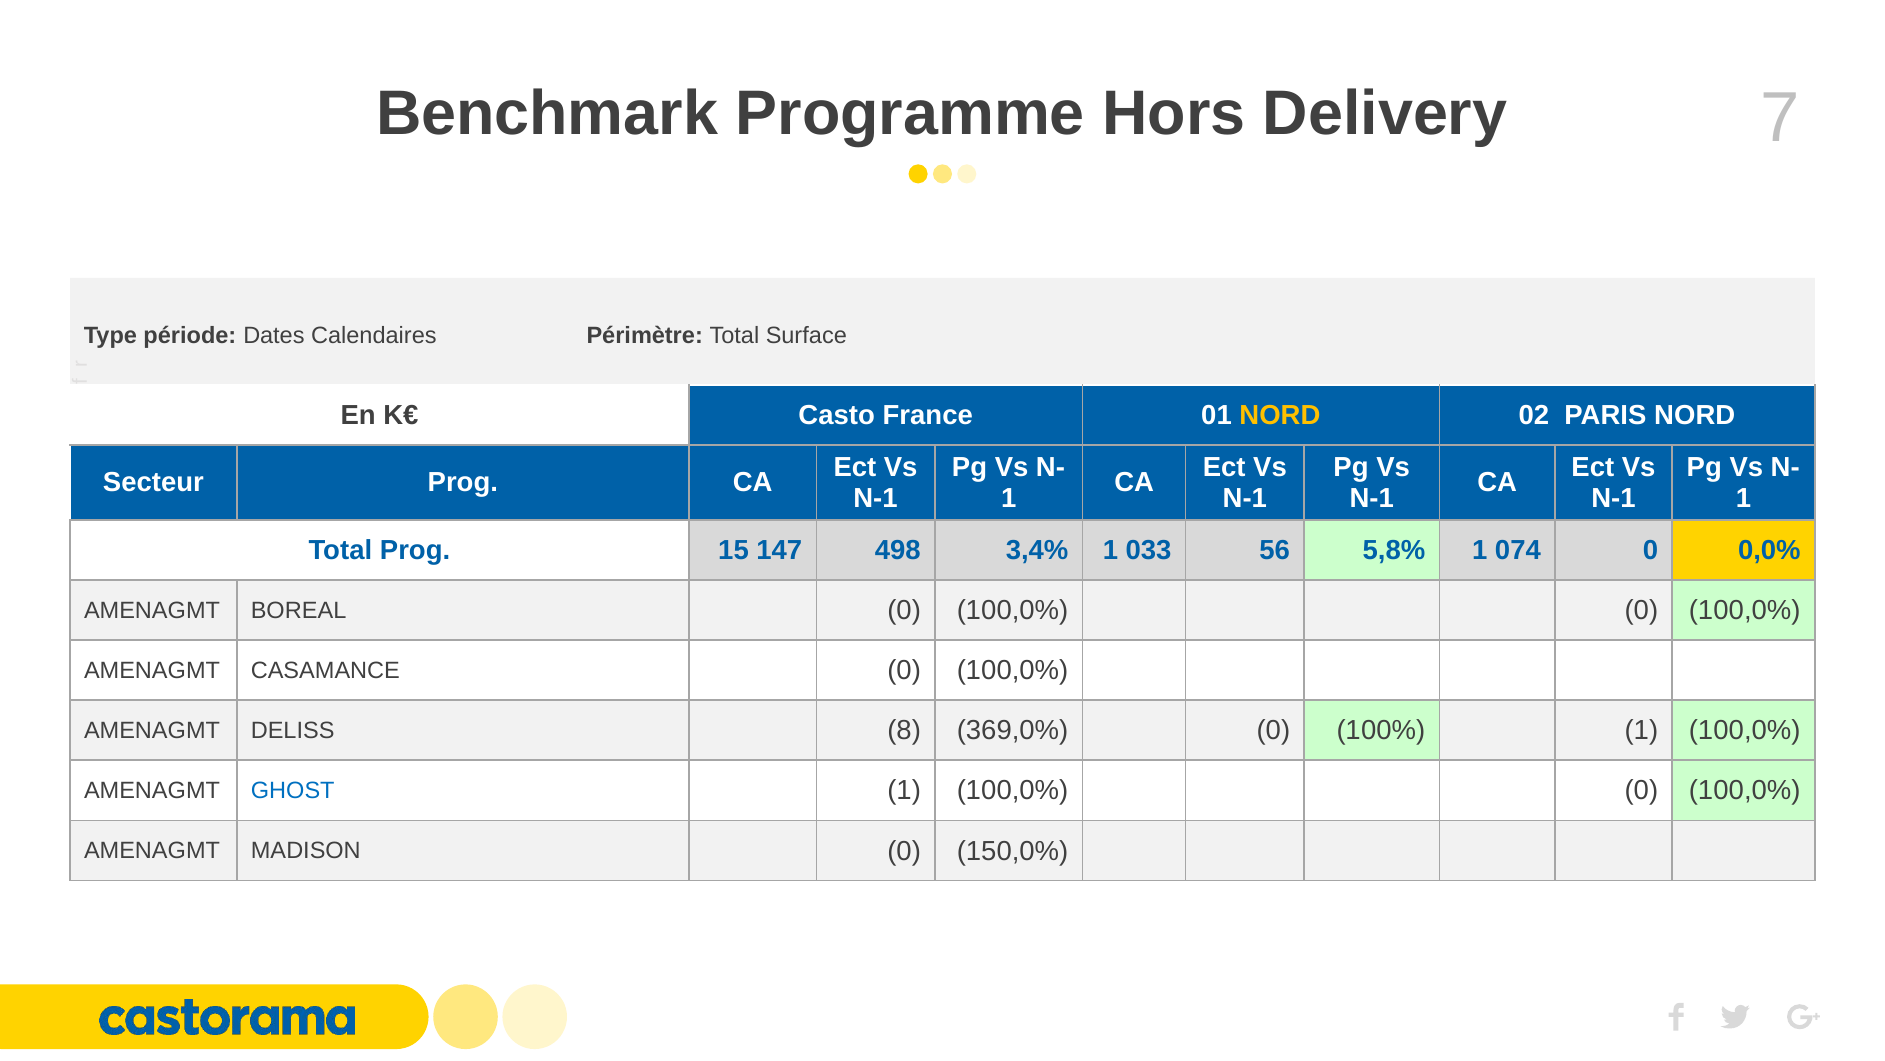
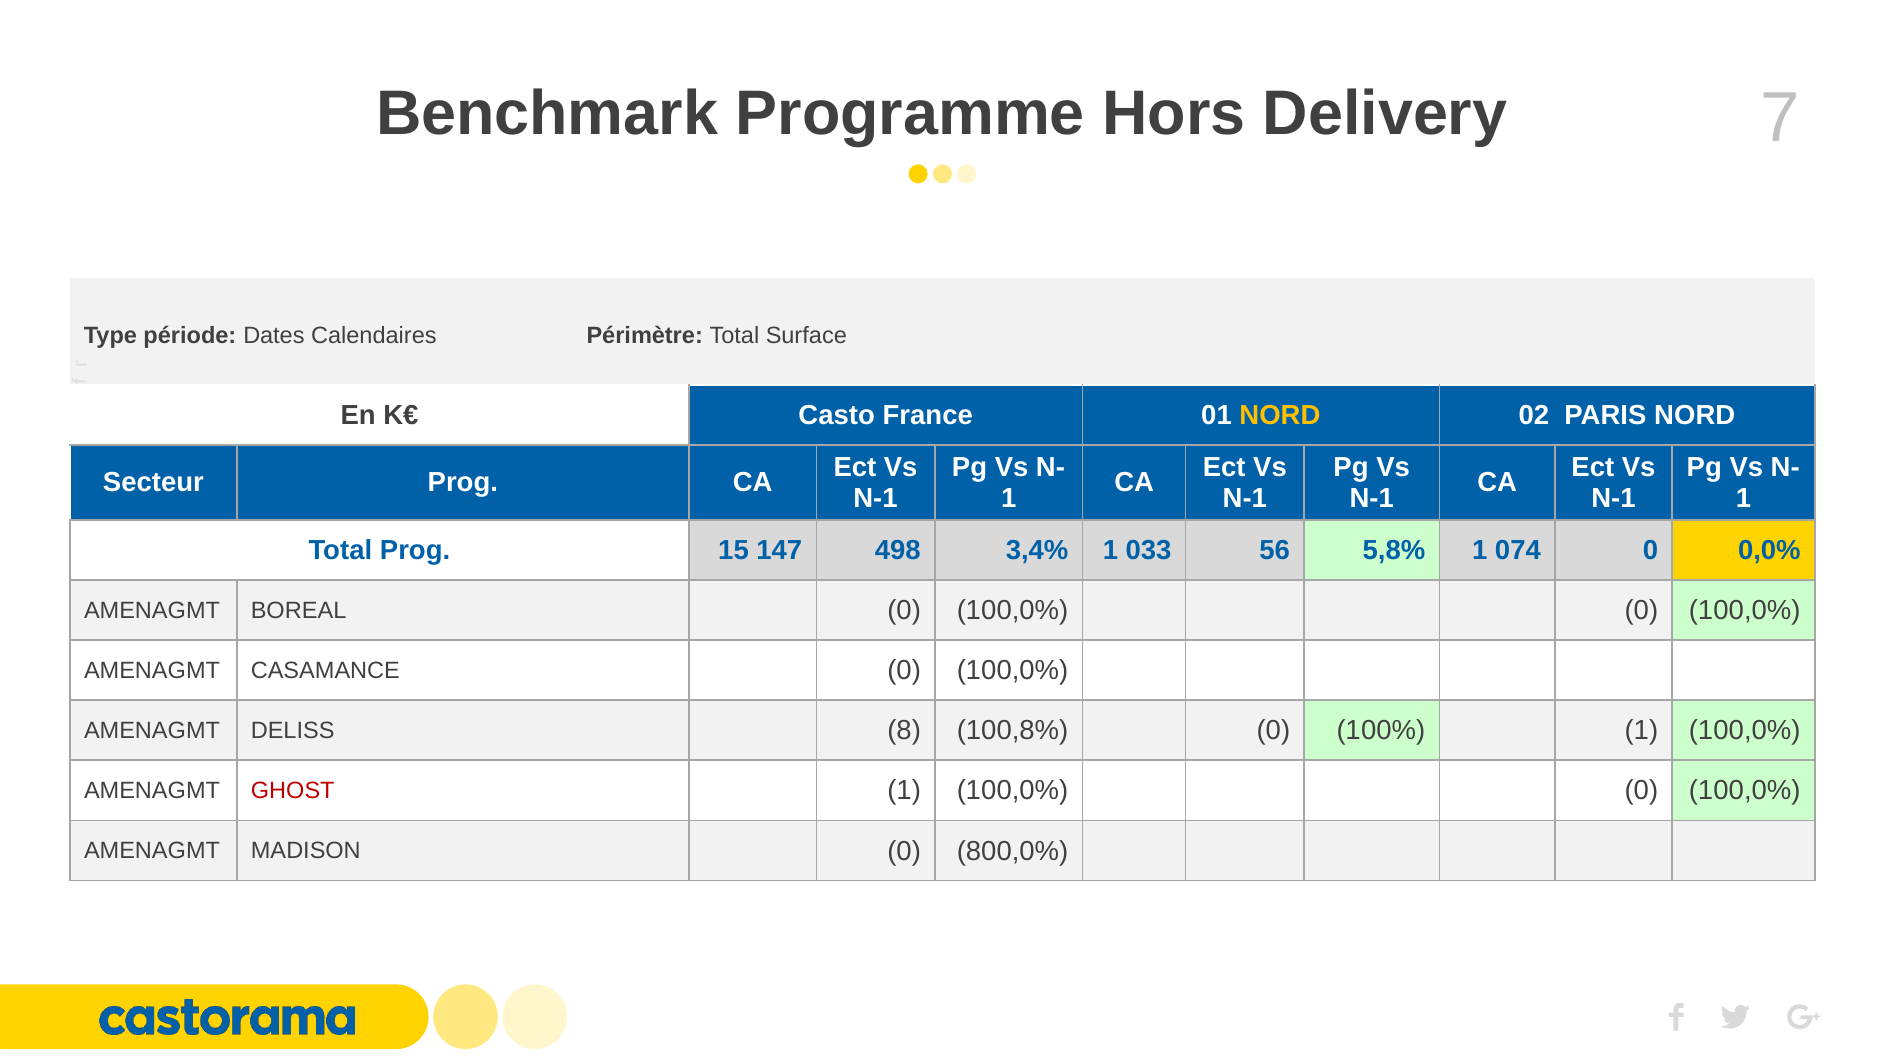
369,0%: 369,0% -> 100,8%
GHOST colour: blue -> red
150,0%: 150,0% -> 800,0%
